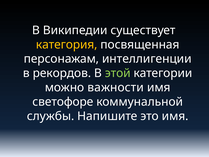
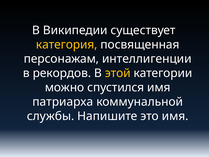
этой colour: light green -> yellow
важности: важности -> спустился
светофоре: светофоре -> патриарха
